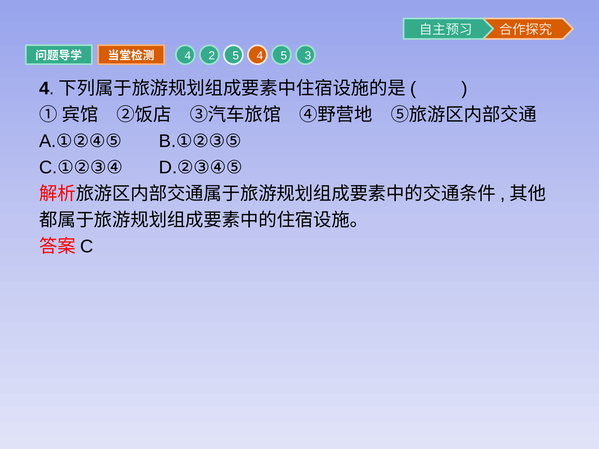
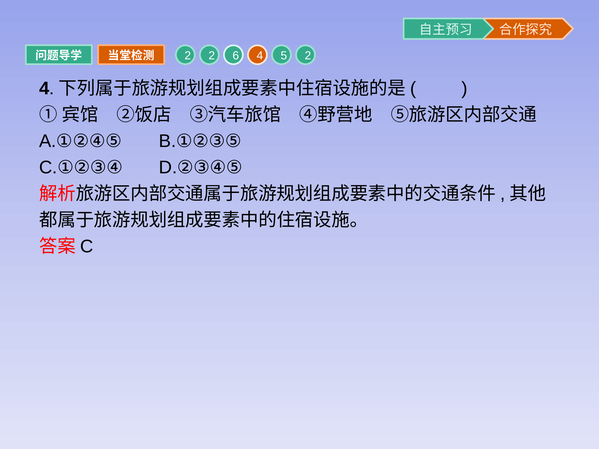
4 at (188, 56): 4 -> 2
2 5: 5 -> 6
5 3: 3 -> 2
